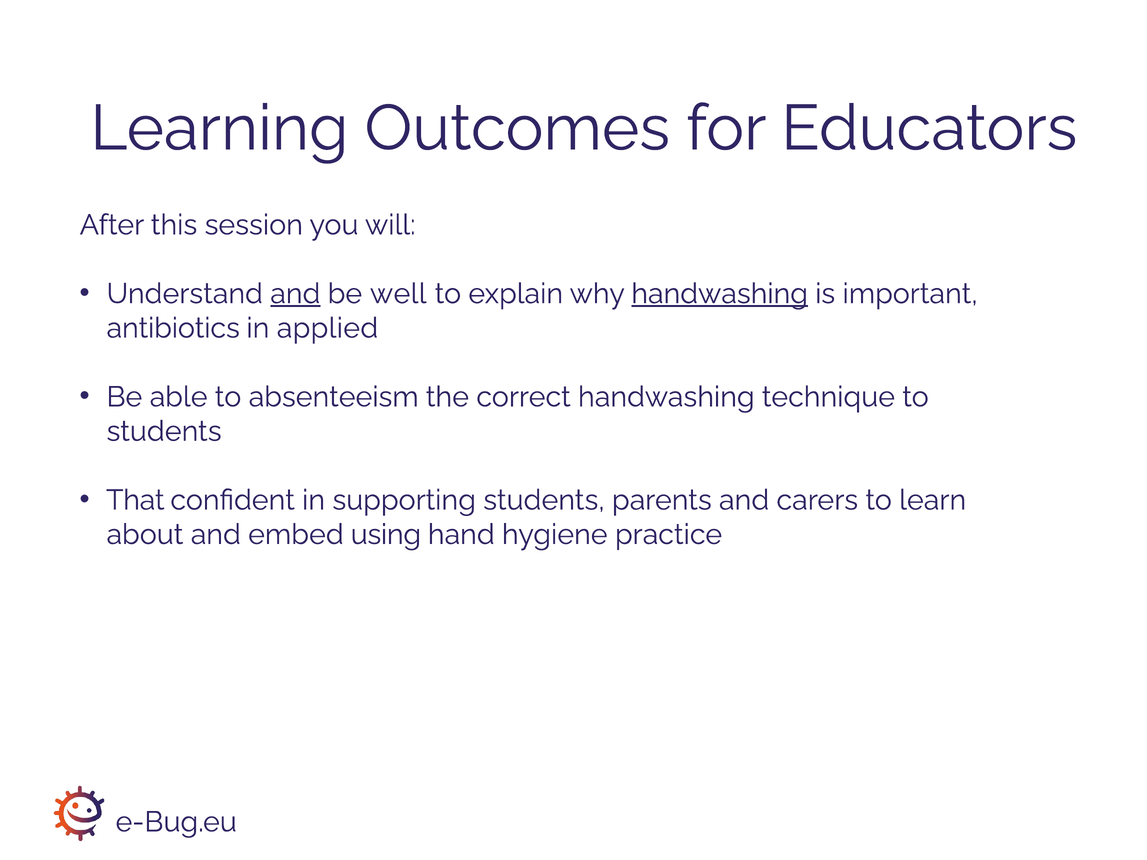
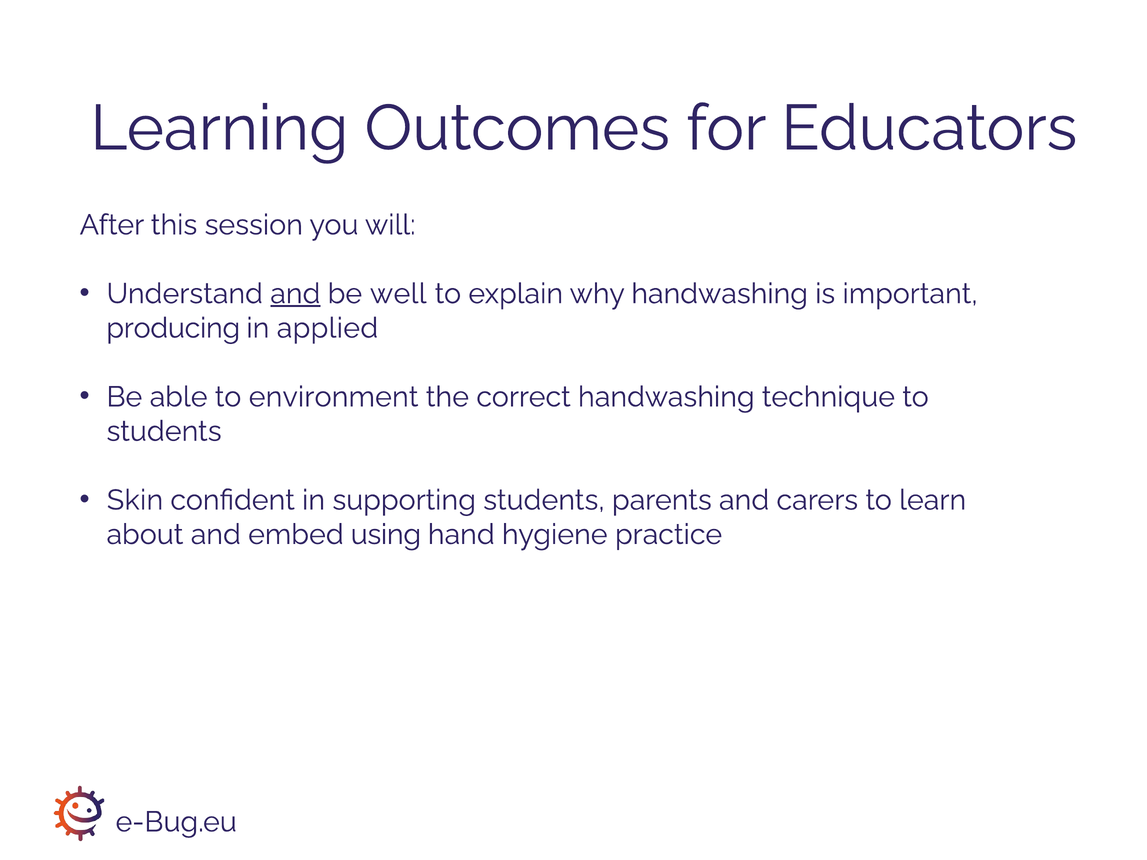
handwashing at (720, 294) underline: present -> none
antibiotics: antibiotics -> producing
absenteeism: absenteeism -> environment
That: That -> Skin
